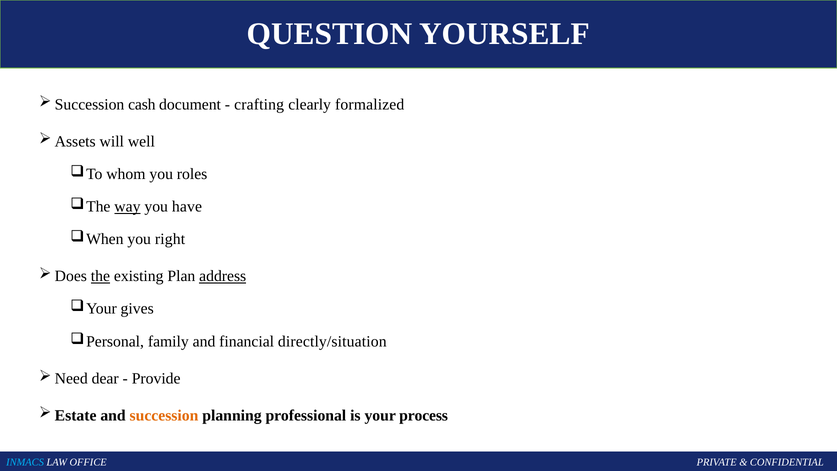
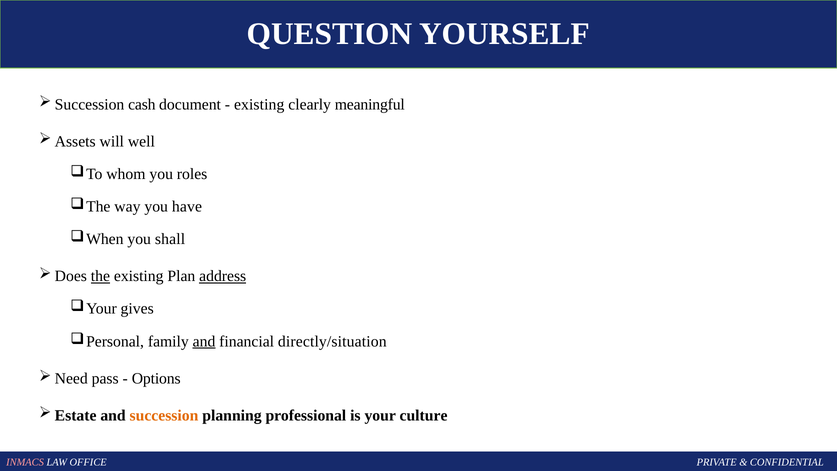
crafting at (259, 104): crafting -> existing
formalized: formalized -> meaningful
way underline: present -> none
right: right -> shall
and at (204, 341) underline: none -> present
dear: dear -> pass
Provide: Provide -> Options
process: process -> culture
INMACS colour: light blue -> pink
